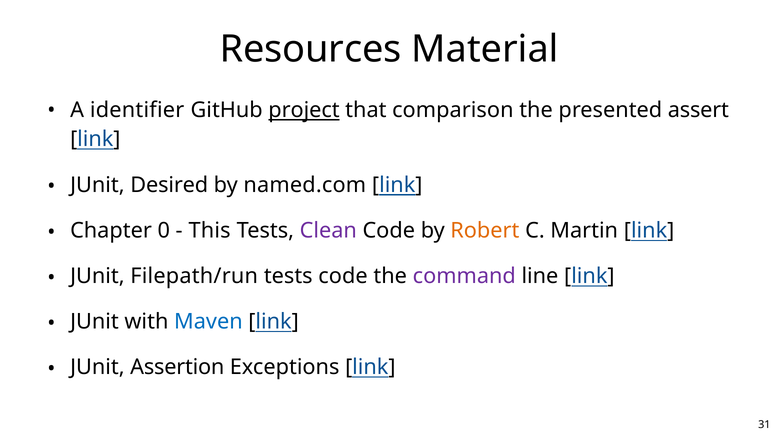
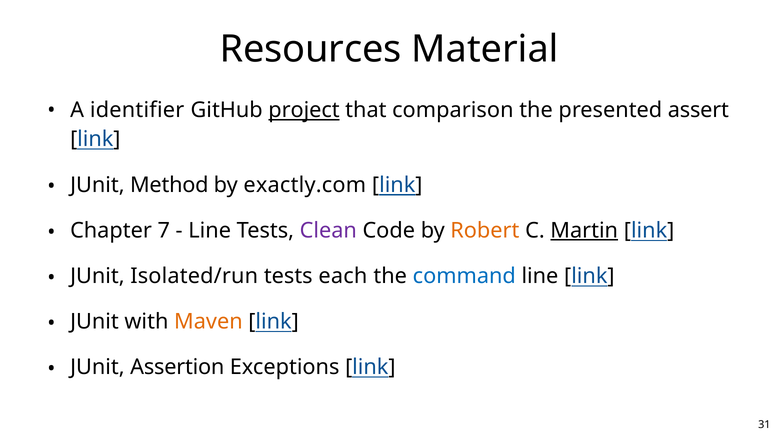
Desired: Desired -> Method
named.com: named.com -> exactly.com
0: 0 -> 7
This at (210, 231): This -> Line
Martin underline: none -> present
Filepath/run: Filepath/run -> Isolated/run
tests code: code -> each
command colour: purple -> blue
Maven colour: blue -> orange
